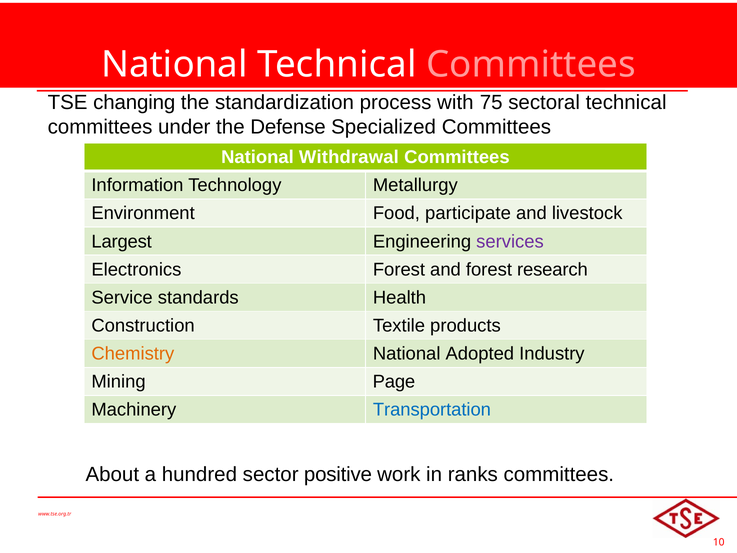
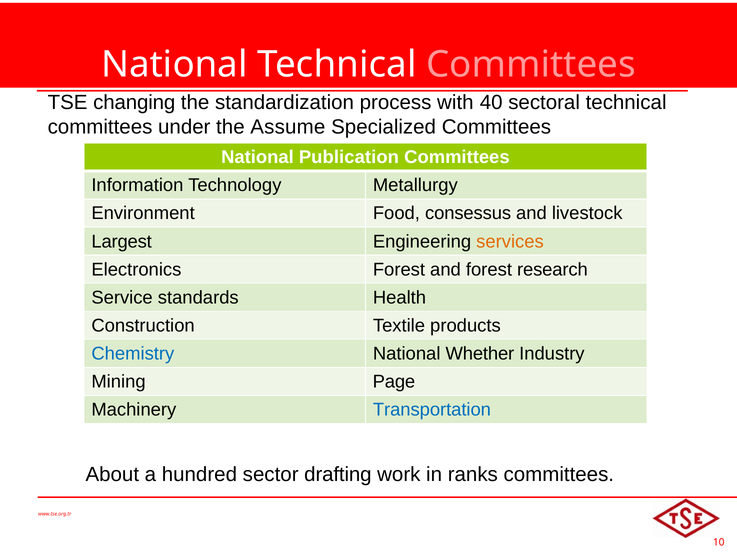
75: 75 -> 40
Defense: Defense -> Assume
Withdrawal: Withdrawal -> Publication
participate: participate -> consessus
services colour: purple -> orange
Chemistry colour: orange -> blue
Adopted: Adopted -> Whether
positive: positive -> drafting
